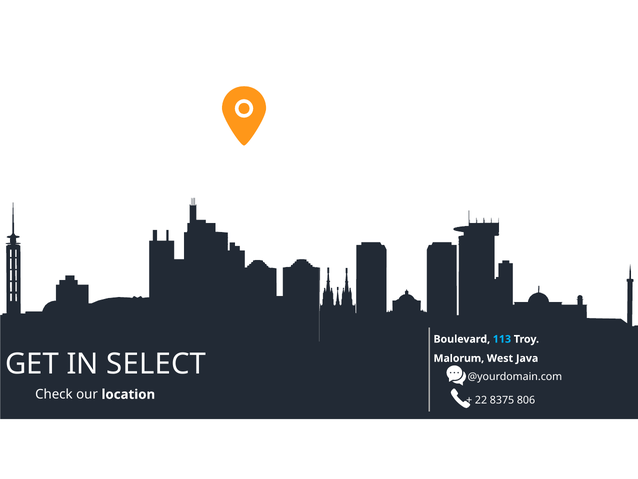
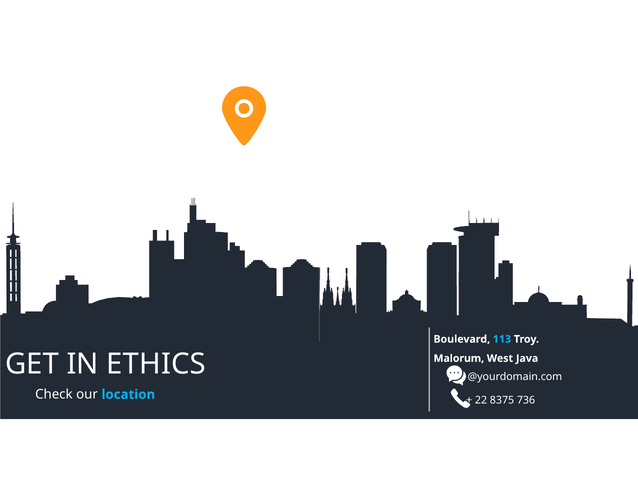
SELECT: SELECT -> ETHICS
location colour: white -> light blue
806: 806 -> 736
